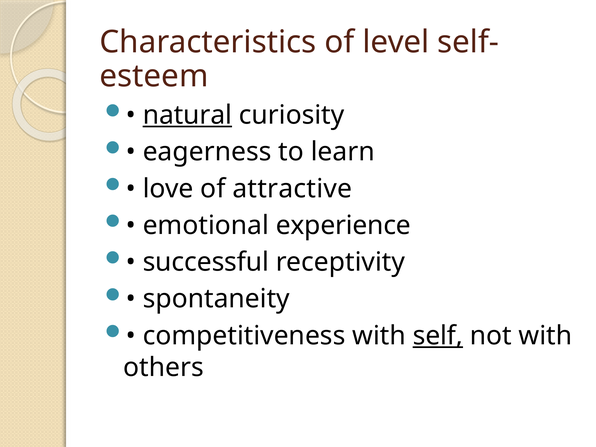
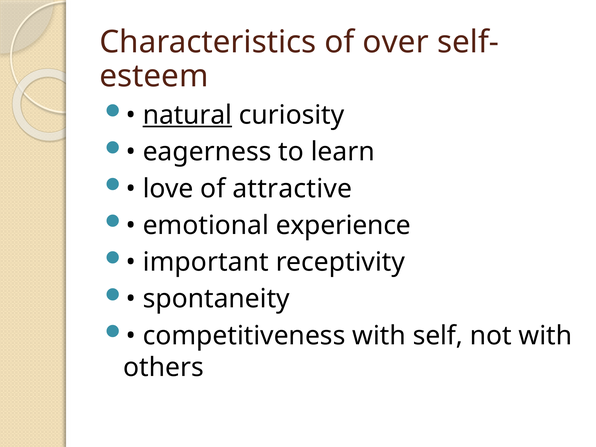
level: level -> over
successful: successful -> important
self underline: present -> none
